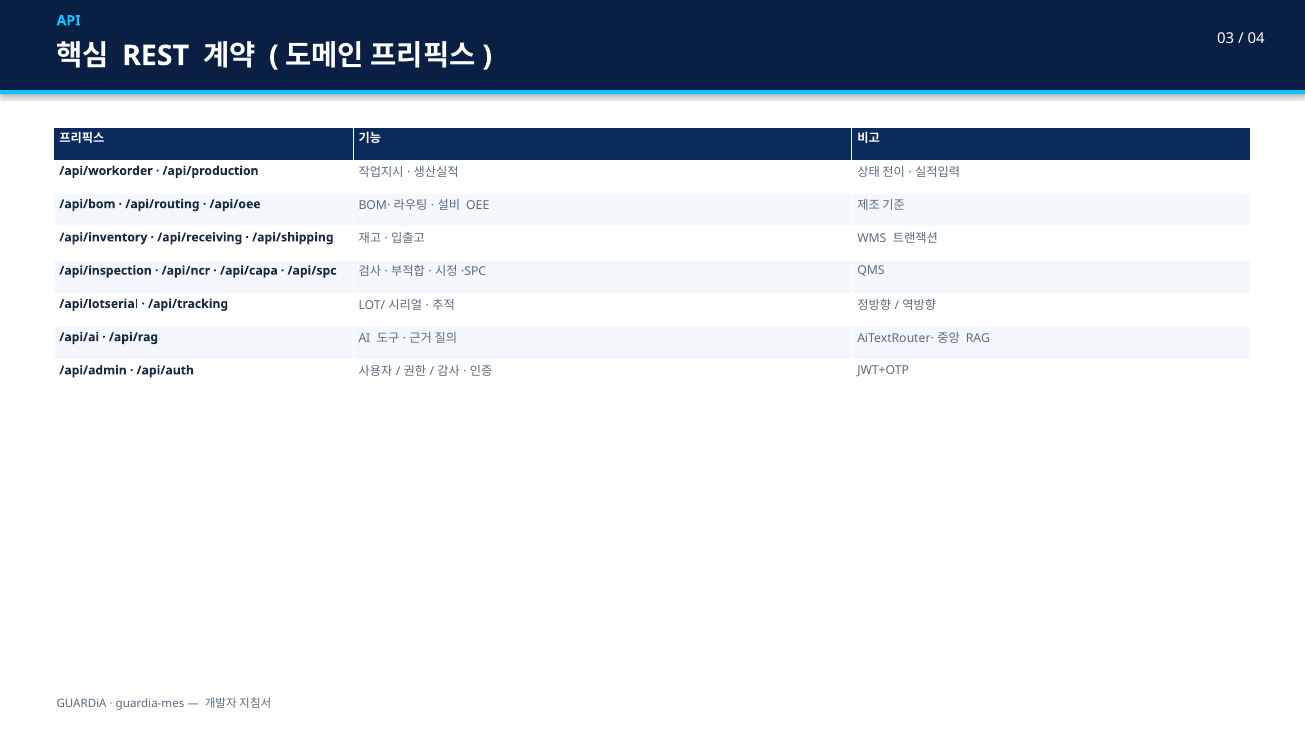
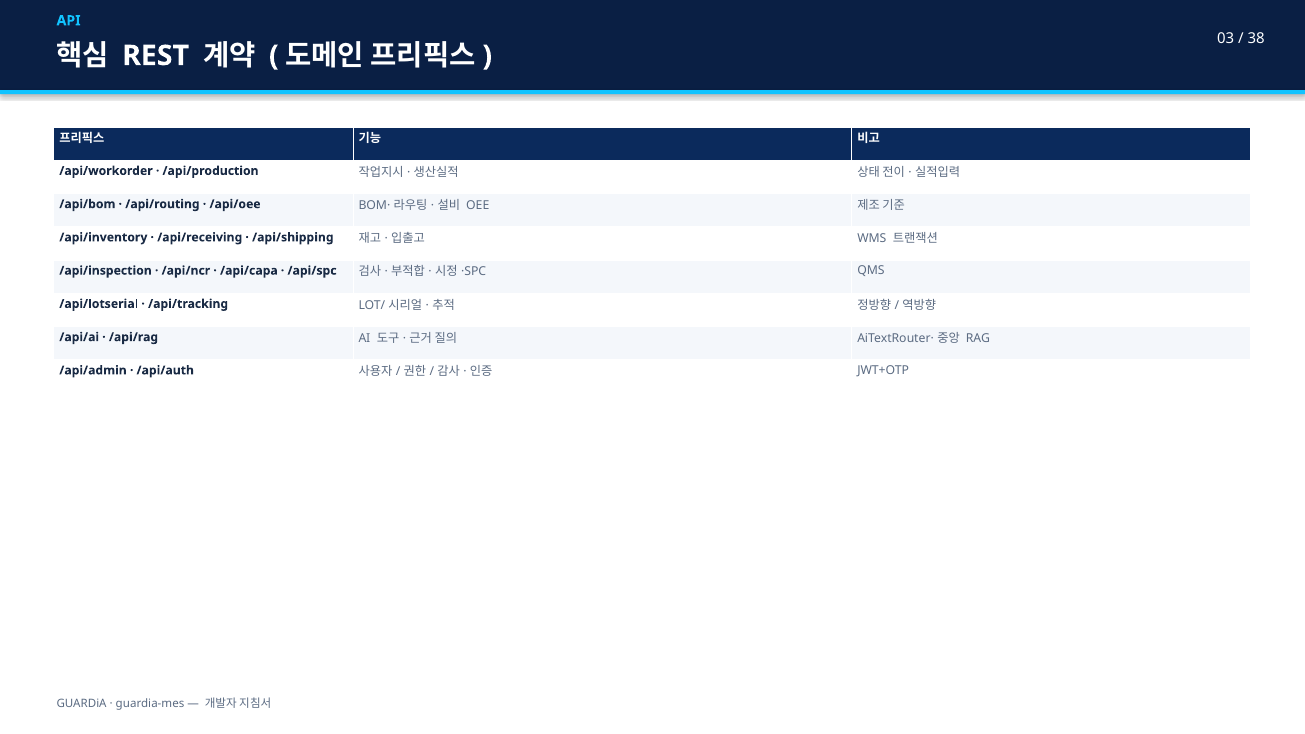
04: 04 -> 38
